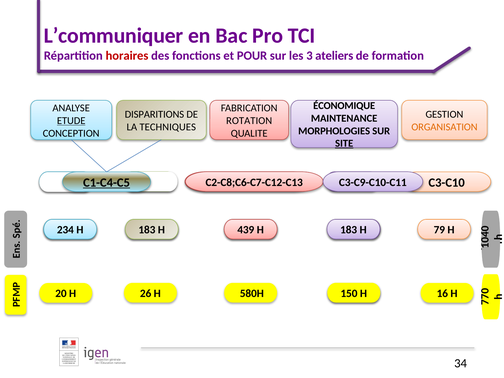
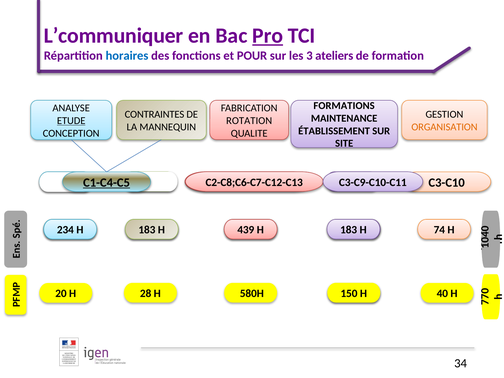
Pro underline: none -> present
horaires colour: red -> blue
ÉCONOMIQUE: ÉCONOMIQUE -> FORMATIONS
DISPARITIONS: DISPARITIONS -> CONTRAINTES
TECHNIQUES: TECHNIQUES -> MANNEQUIN
MORPHOLOGIES: MORPHOLOGIES -> ÉTABLISSEMENT
SITE underline: present -> none
79: 79 -> 74
26: 26 -> 28
16: 16 -> 40
